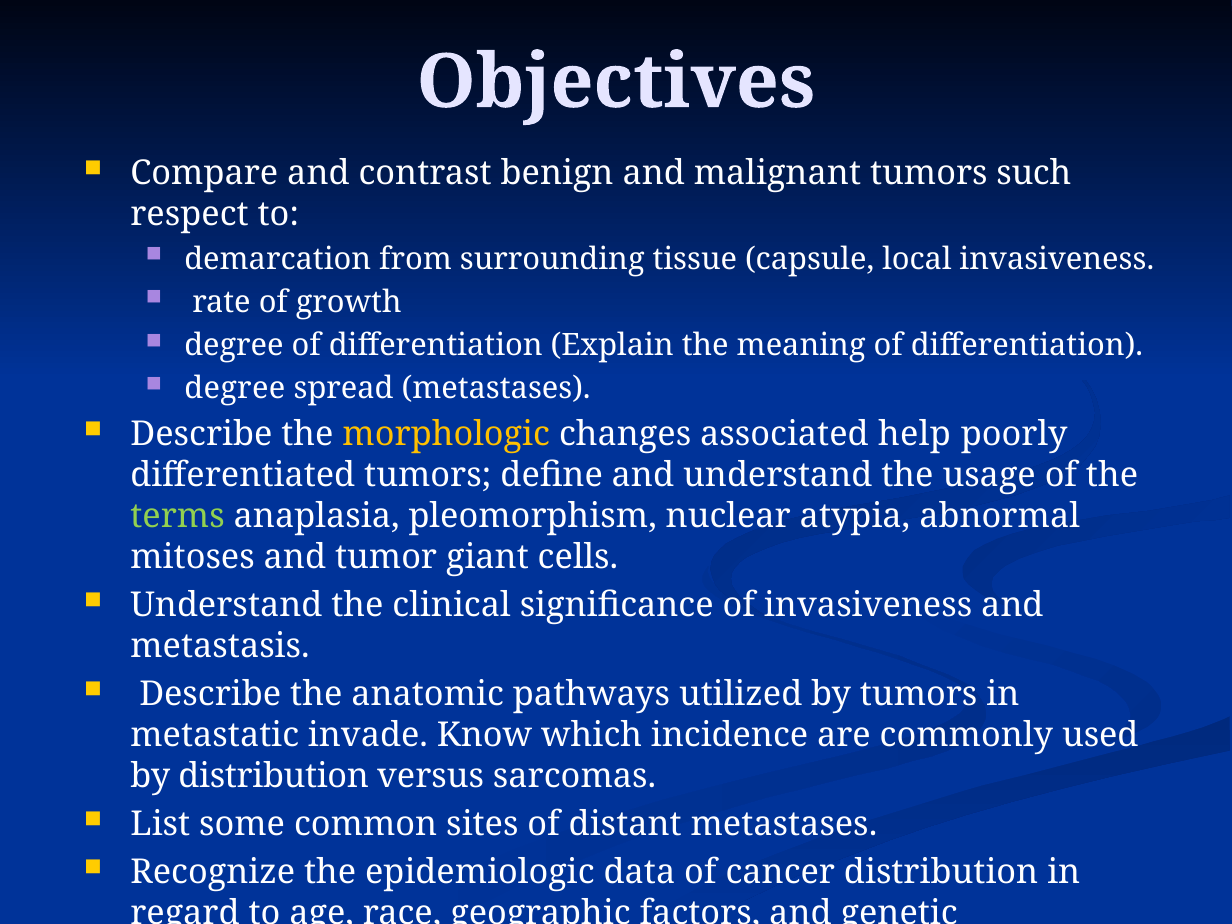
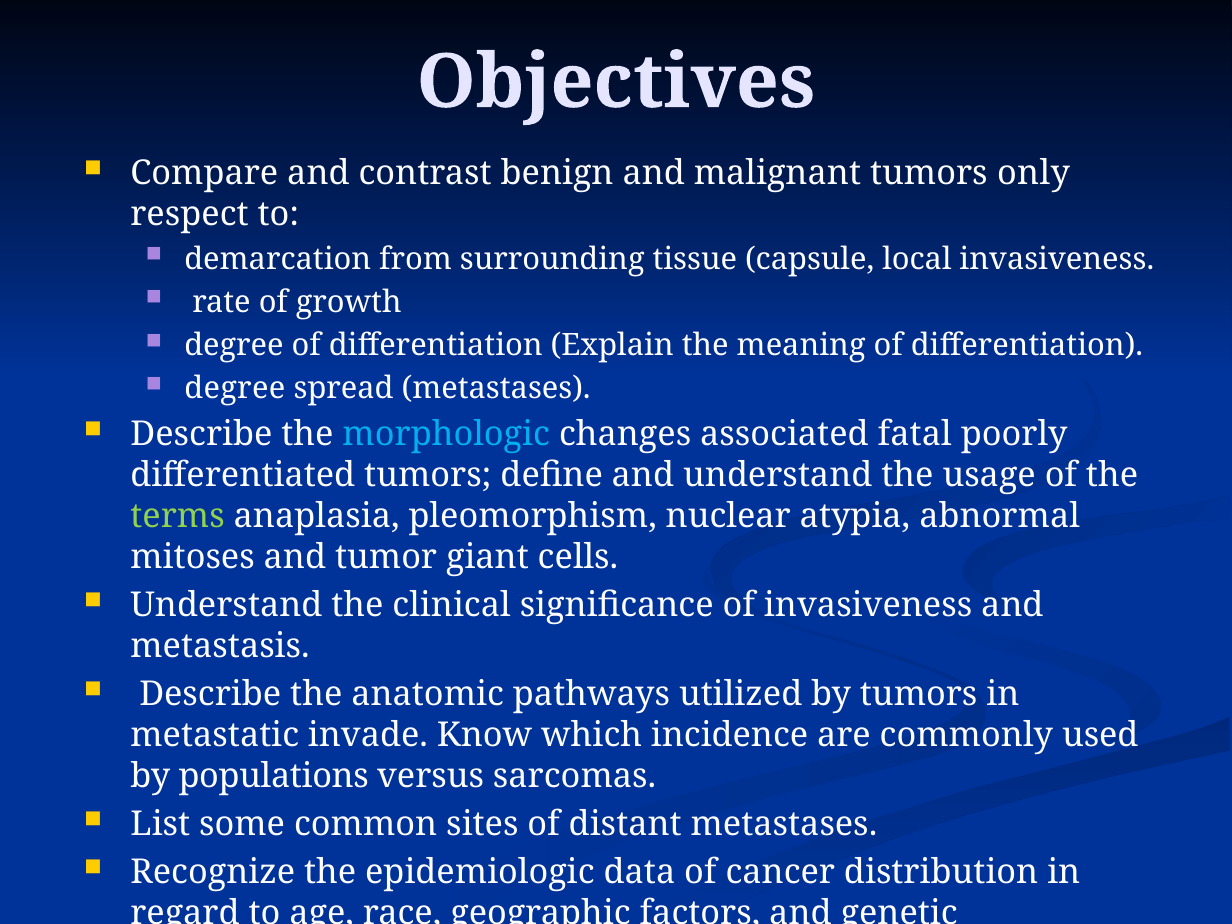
such: such -> only
morphologic colour: yellow -> light blue
help: help -> fatal
by distribution: distribution -> populations
